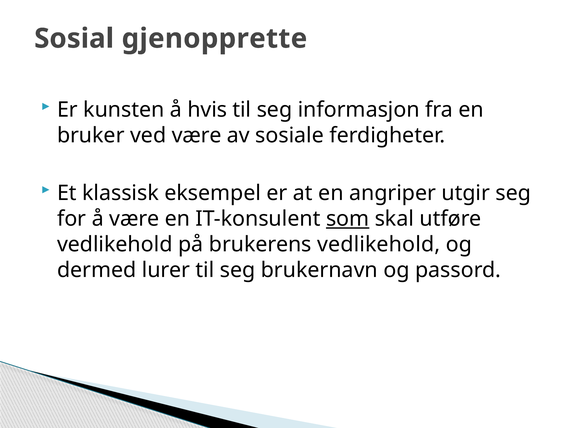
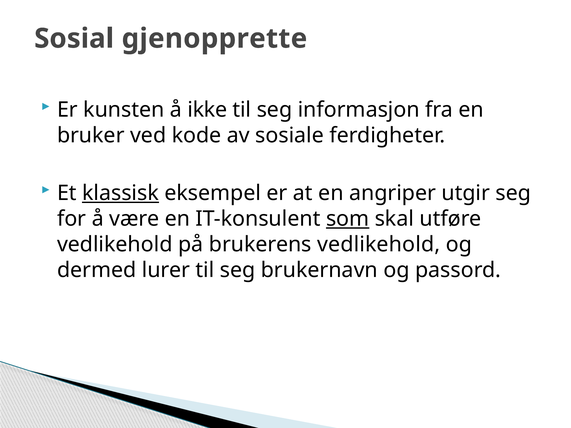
hvis: hvis -> ikke
ved være: være -> kode
klassisk underline: none -> present
